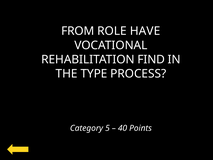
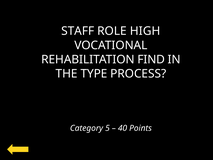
FROM: FROM -> STAFF
HAVE: HAVE -> HIGH
